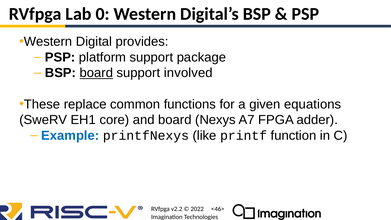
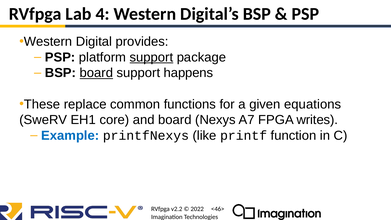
0: 0 -> 4
support at (151, 57) underline: none -> present
involved: involved -> happens
adder: adder -> writes
